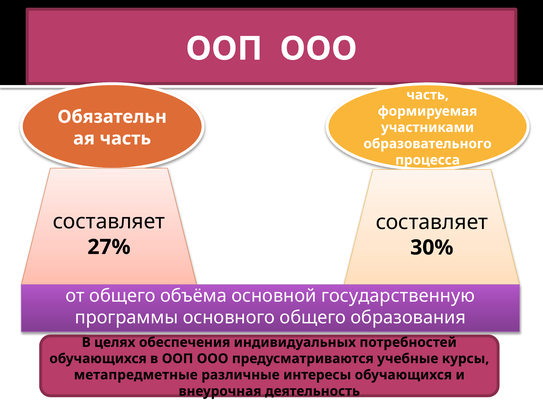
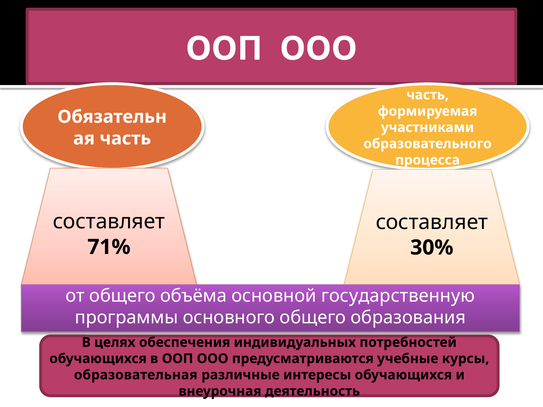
27%: 27% -> 71%
метапредметные: метапредметные -> образовательная
